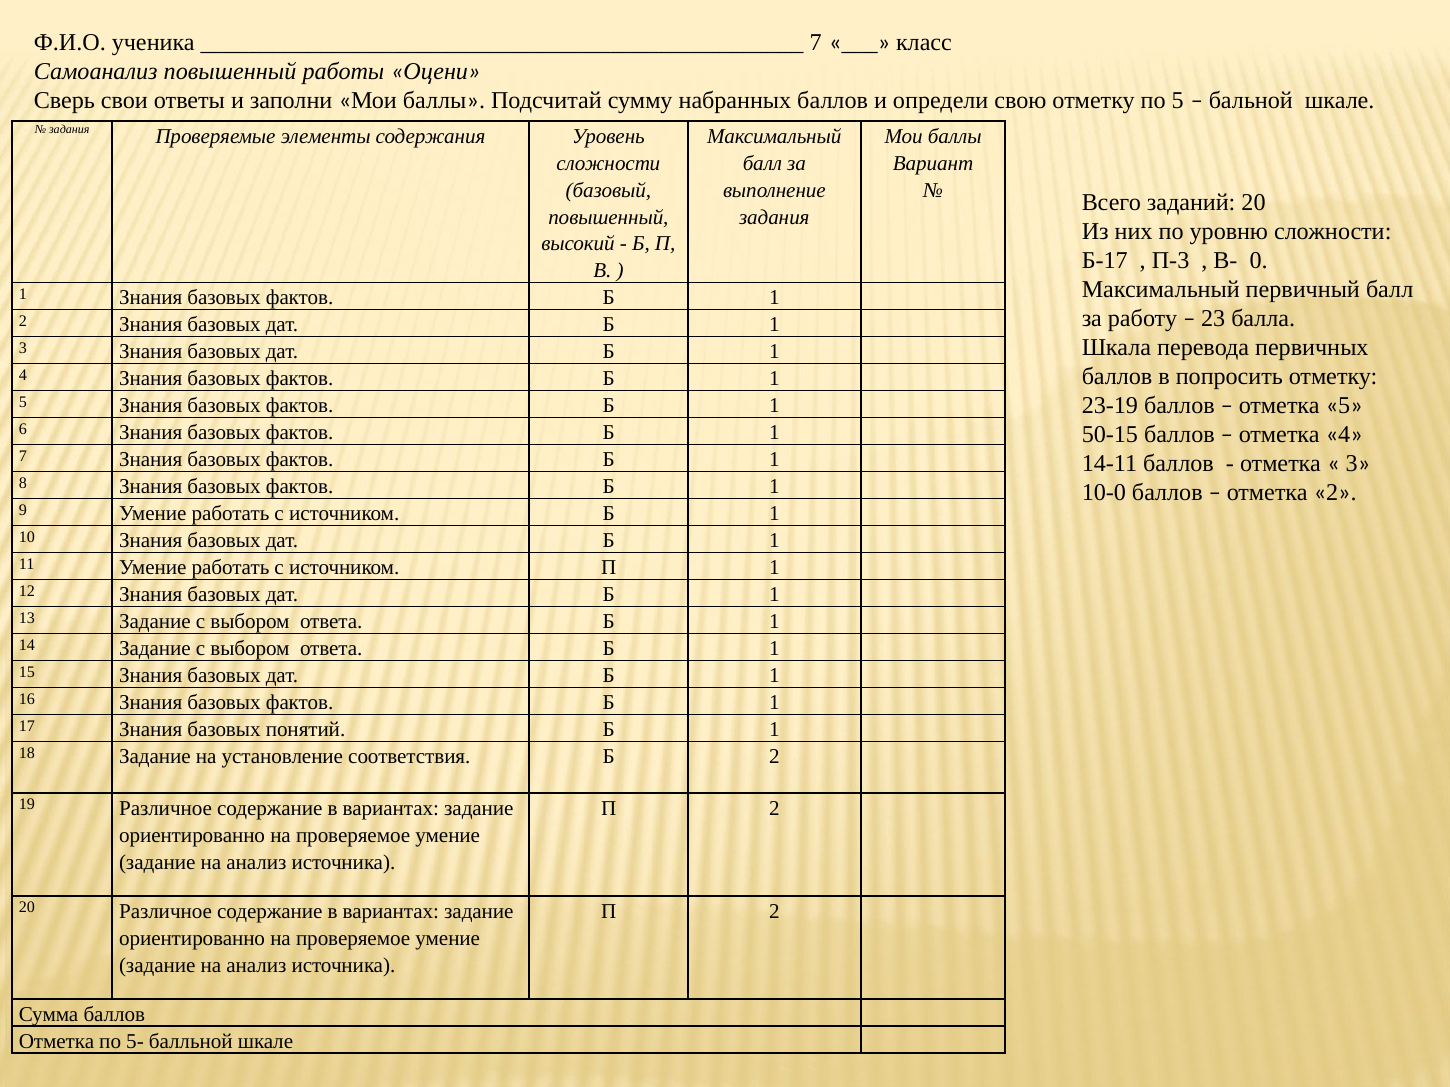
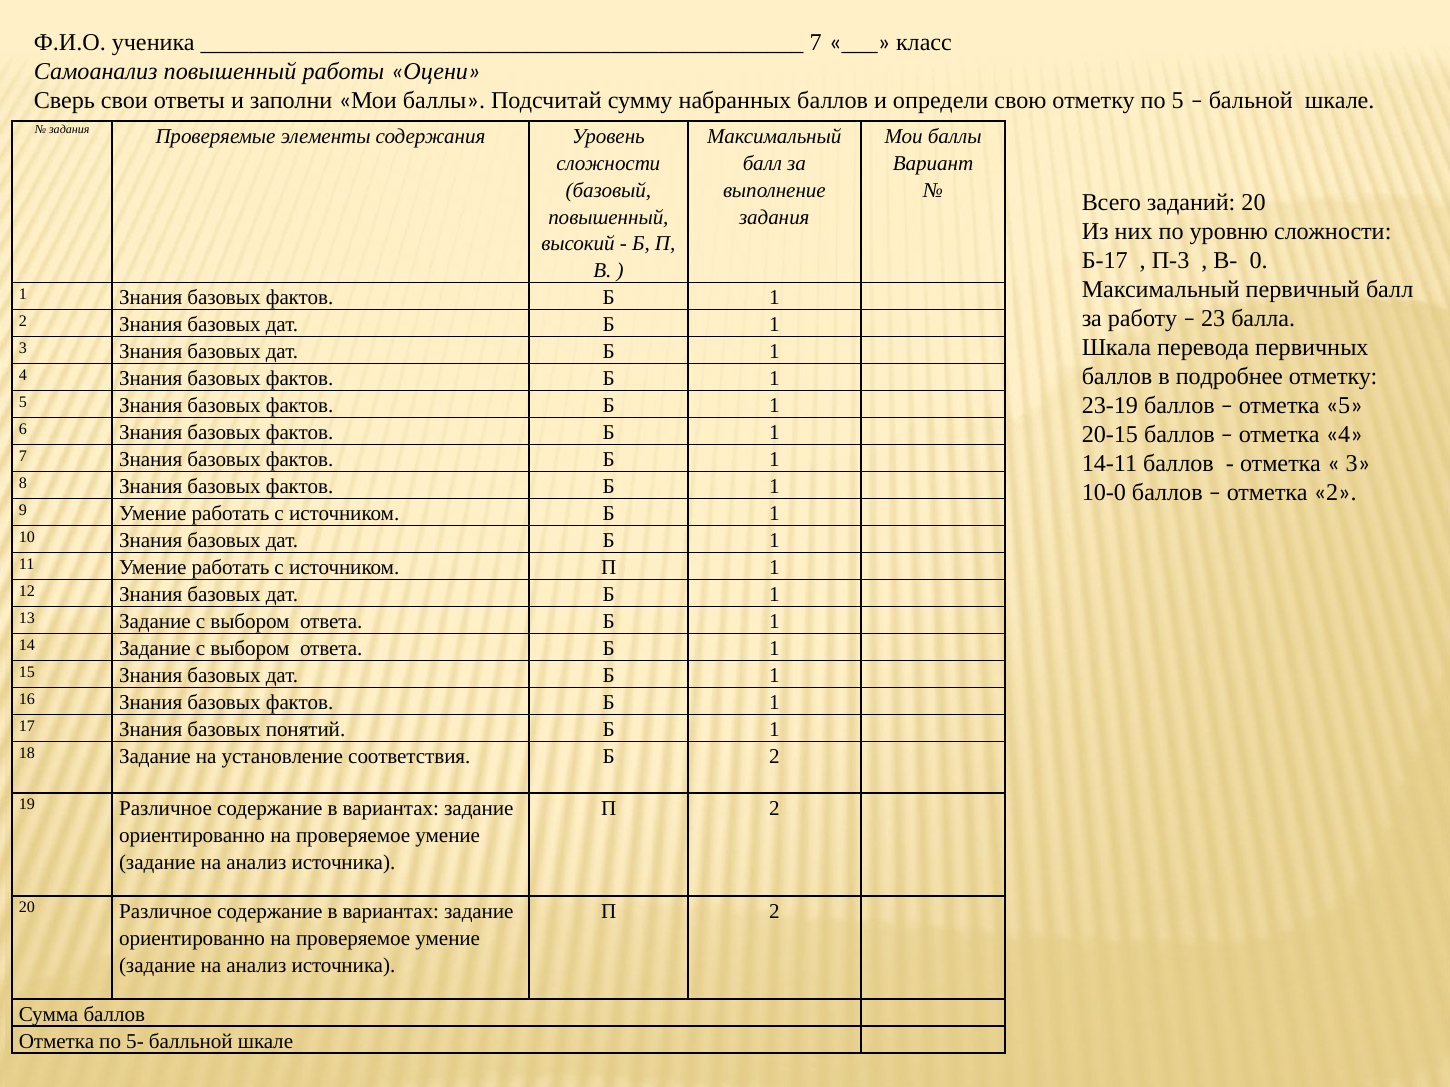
попросить: попросить -> подробнее
50-15: 50-15 -> 20-15
